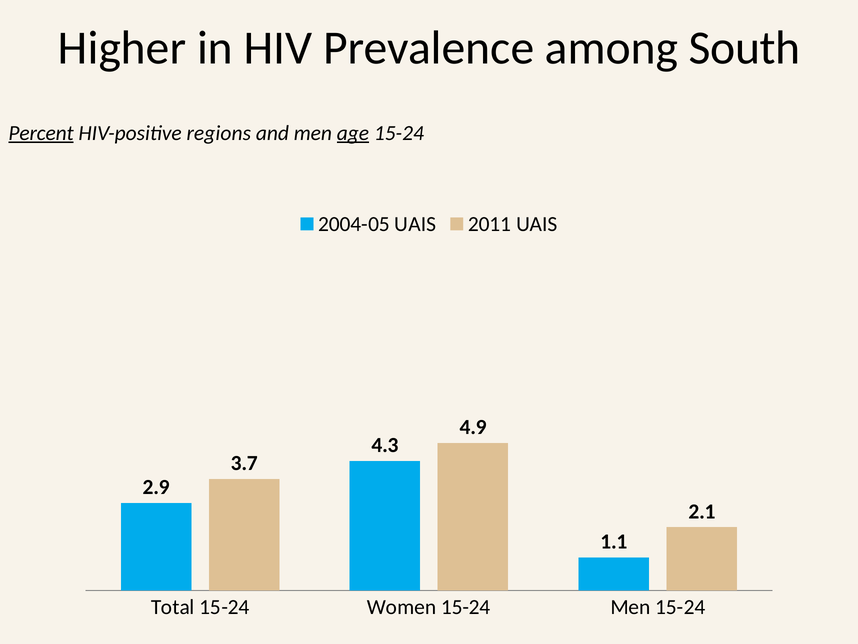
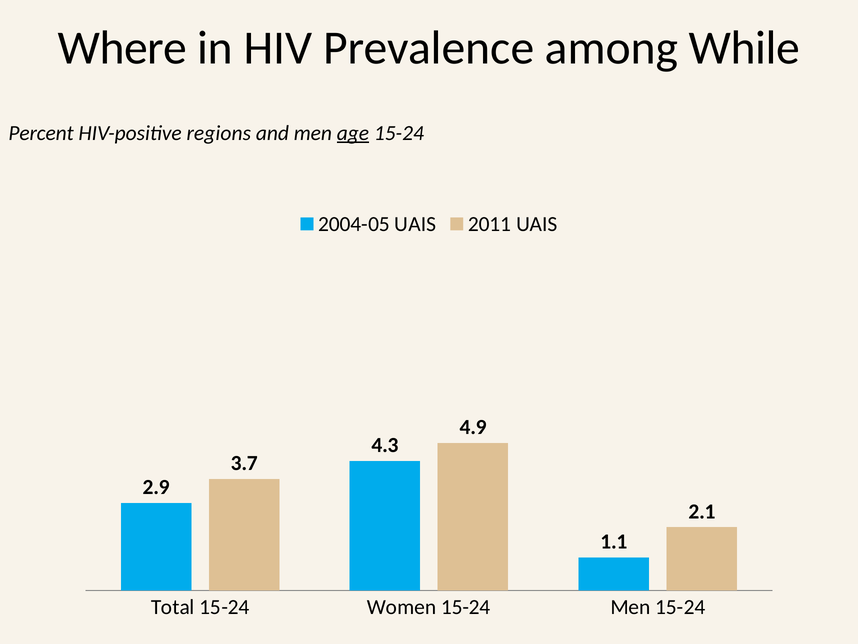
Higher: Higher -> Where
South: South -> While
Percent underline: present -> none
